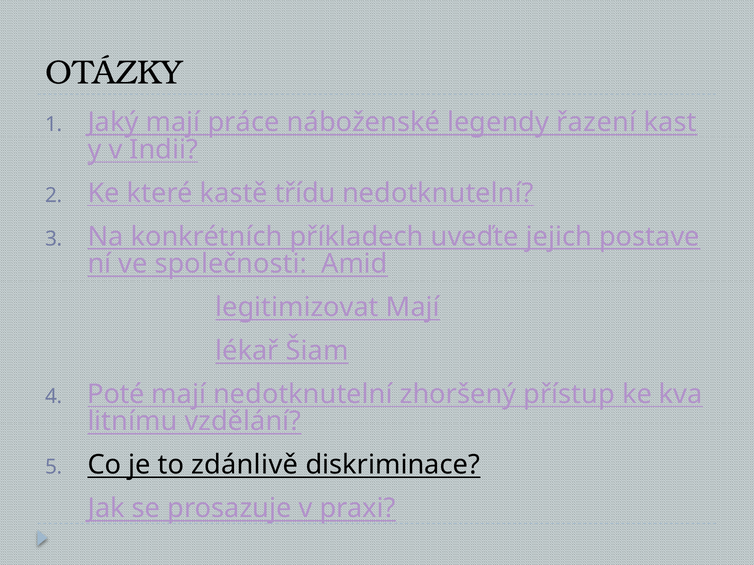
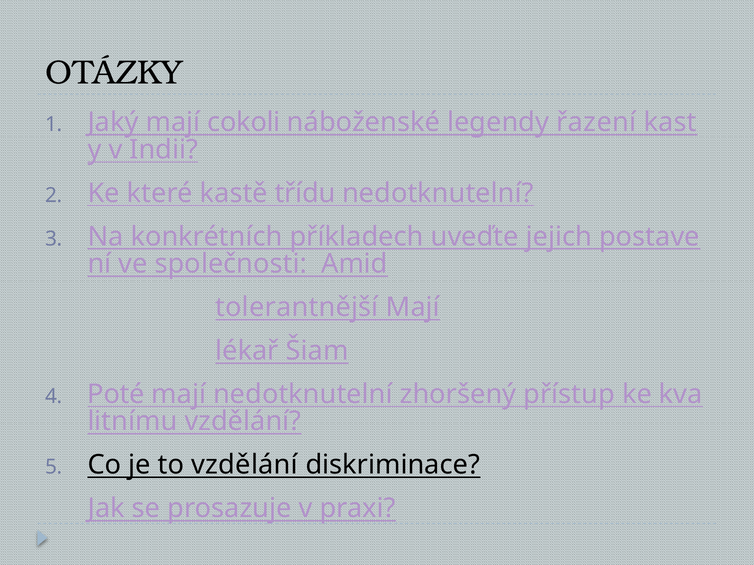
práce: práce -> cokoli
legitimizovat: legitimizovat -> tolerantnější
to zdánlivě: zdánlivě -> vzdělání
